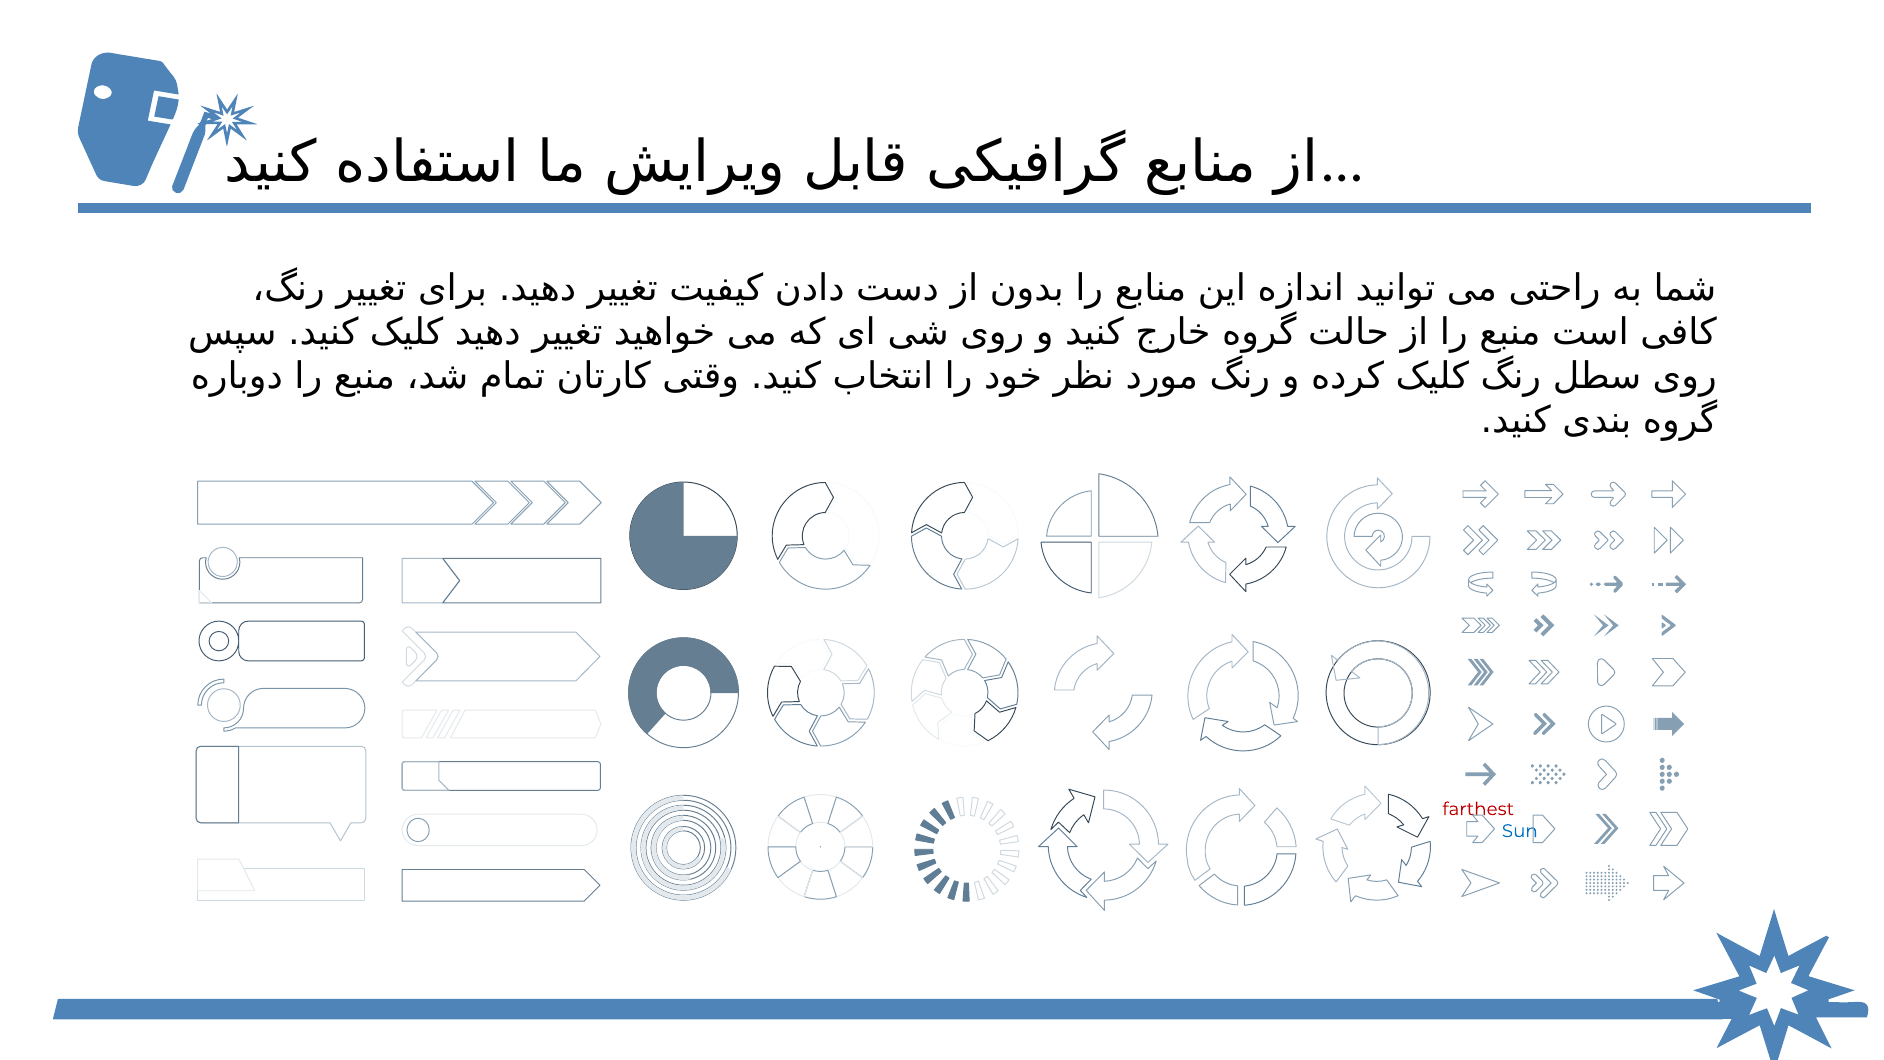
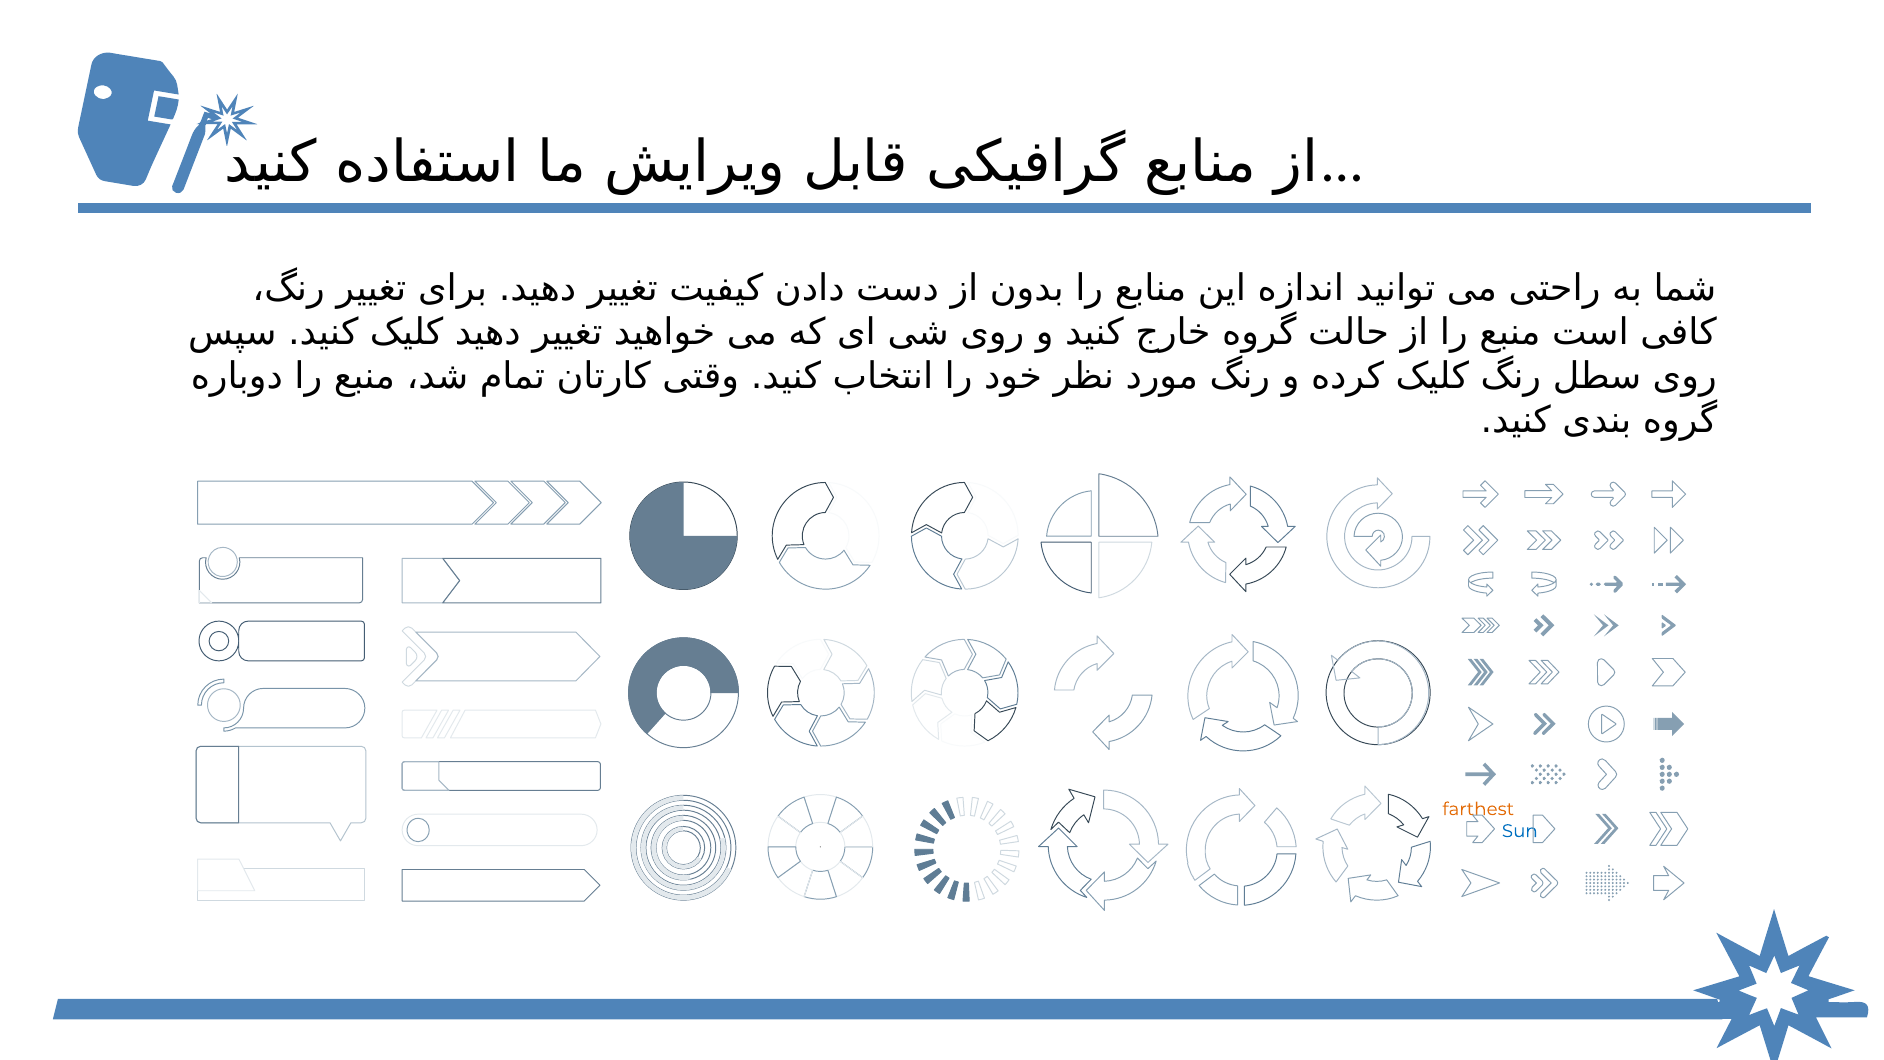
farthest colour: red -> orange
